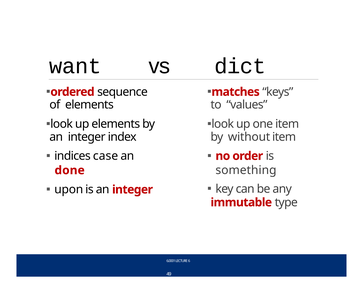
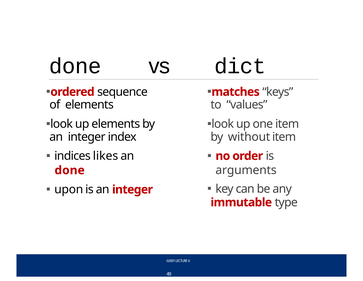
want at (75, 66): want -> done
case: case -> likes
something: something -> arguments
